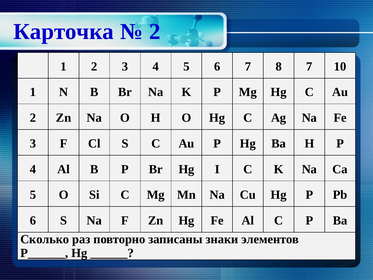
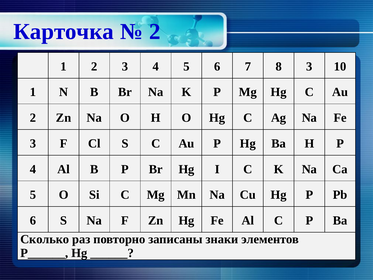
8 7: 7 -> 3
